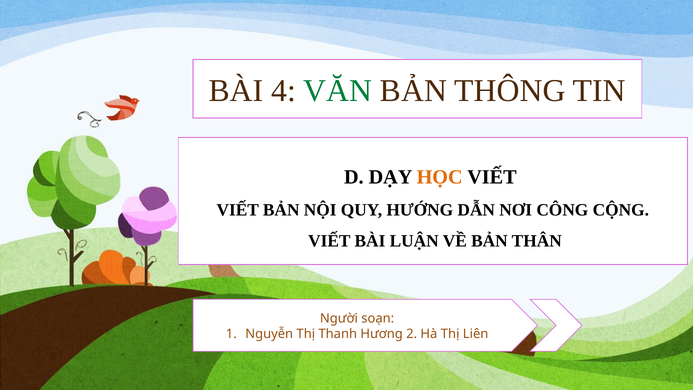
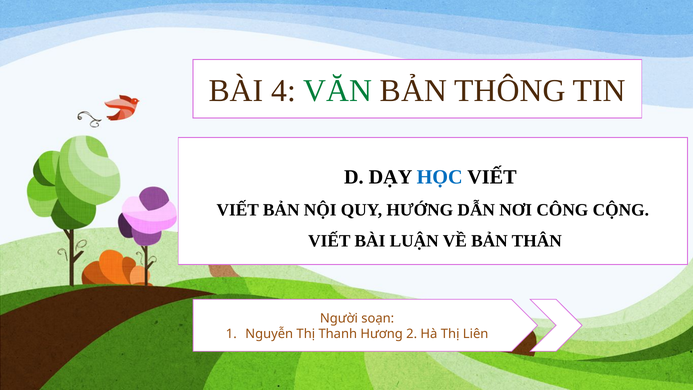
HỌC colour: orange -> blue
